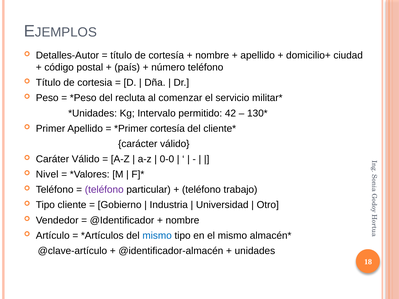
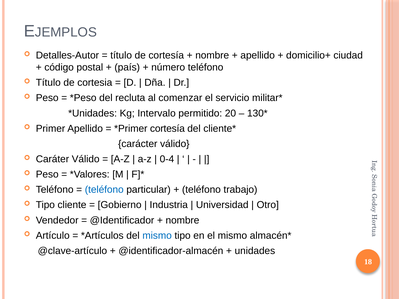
42: 42 -> 20
0-0: 0-0 -> 0-4
Nivel at (47, 175): Nivel -> Peso
teléfono at (104, 190) colour: purple -> blue
